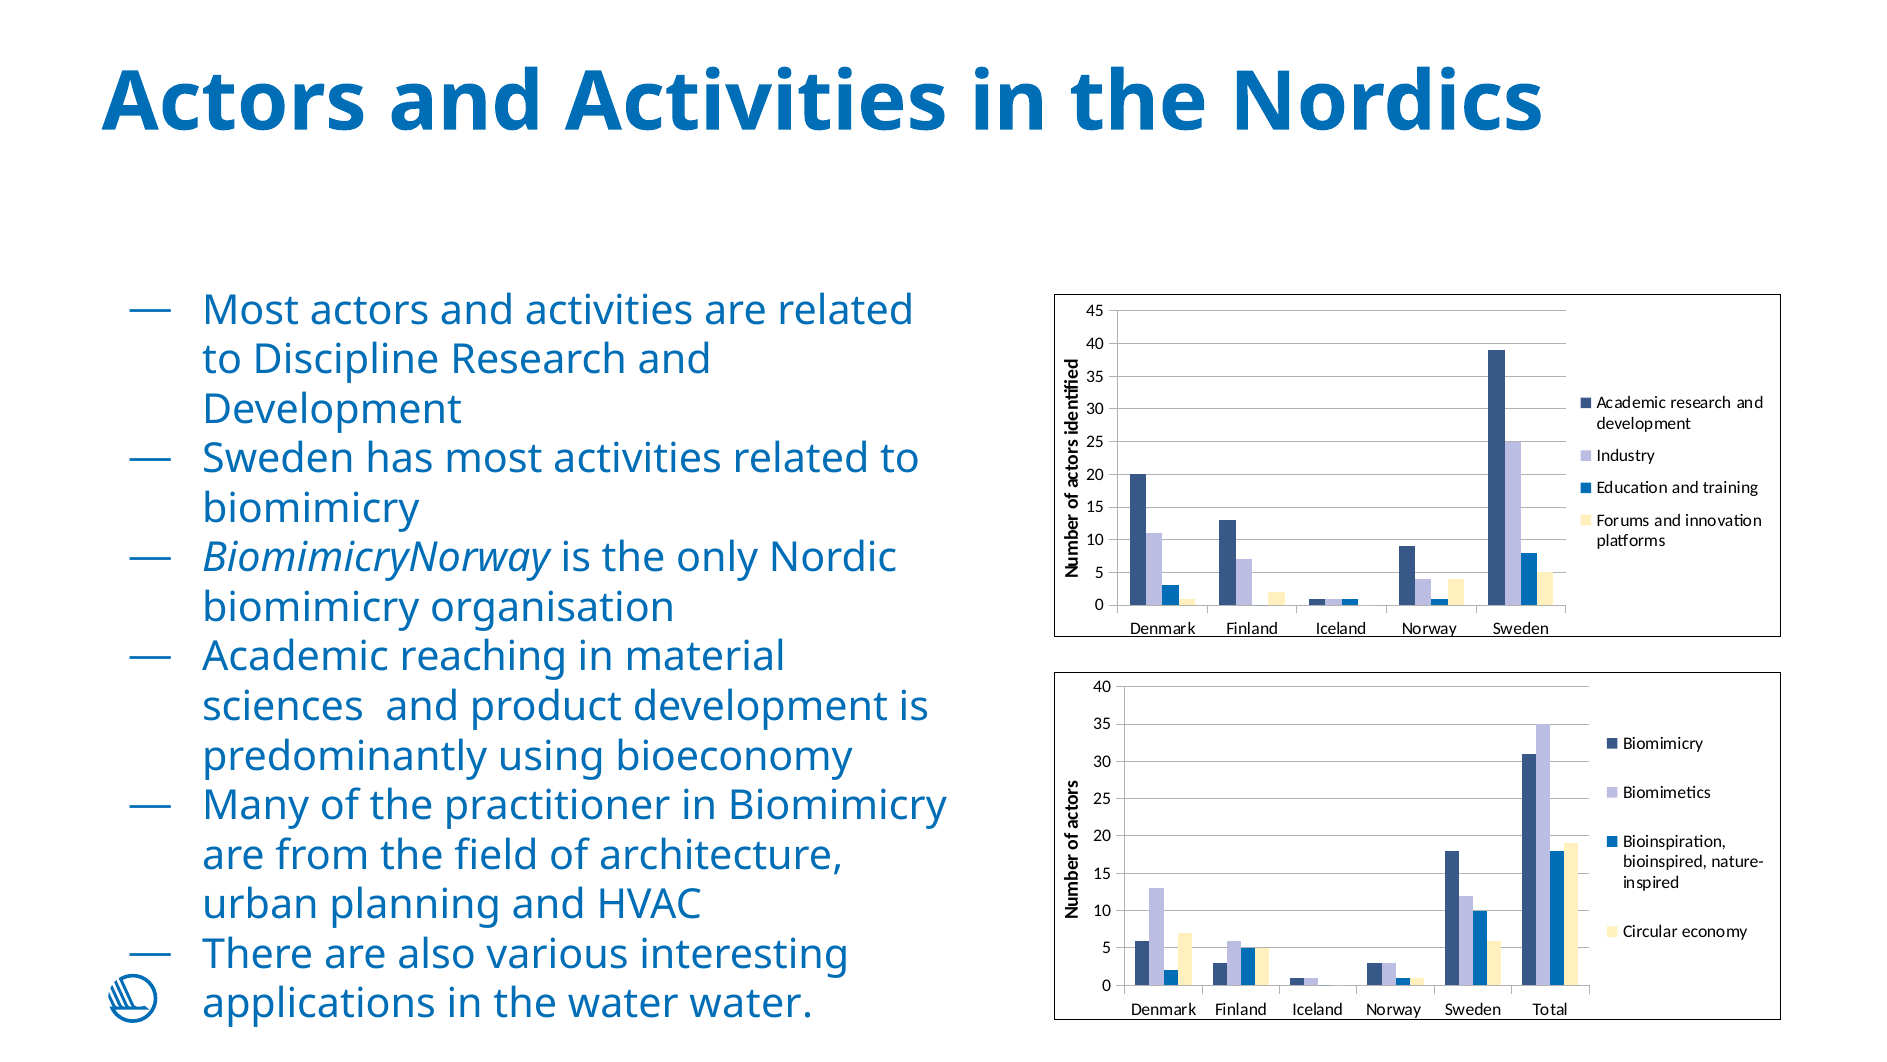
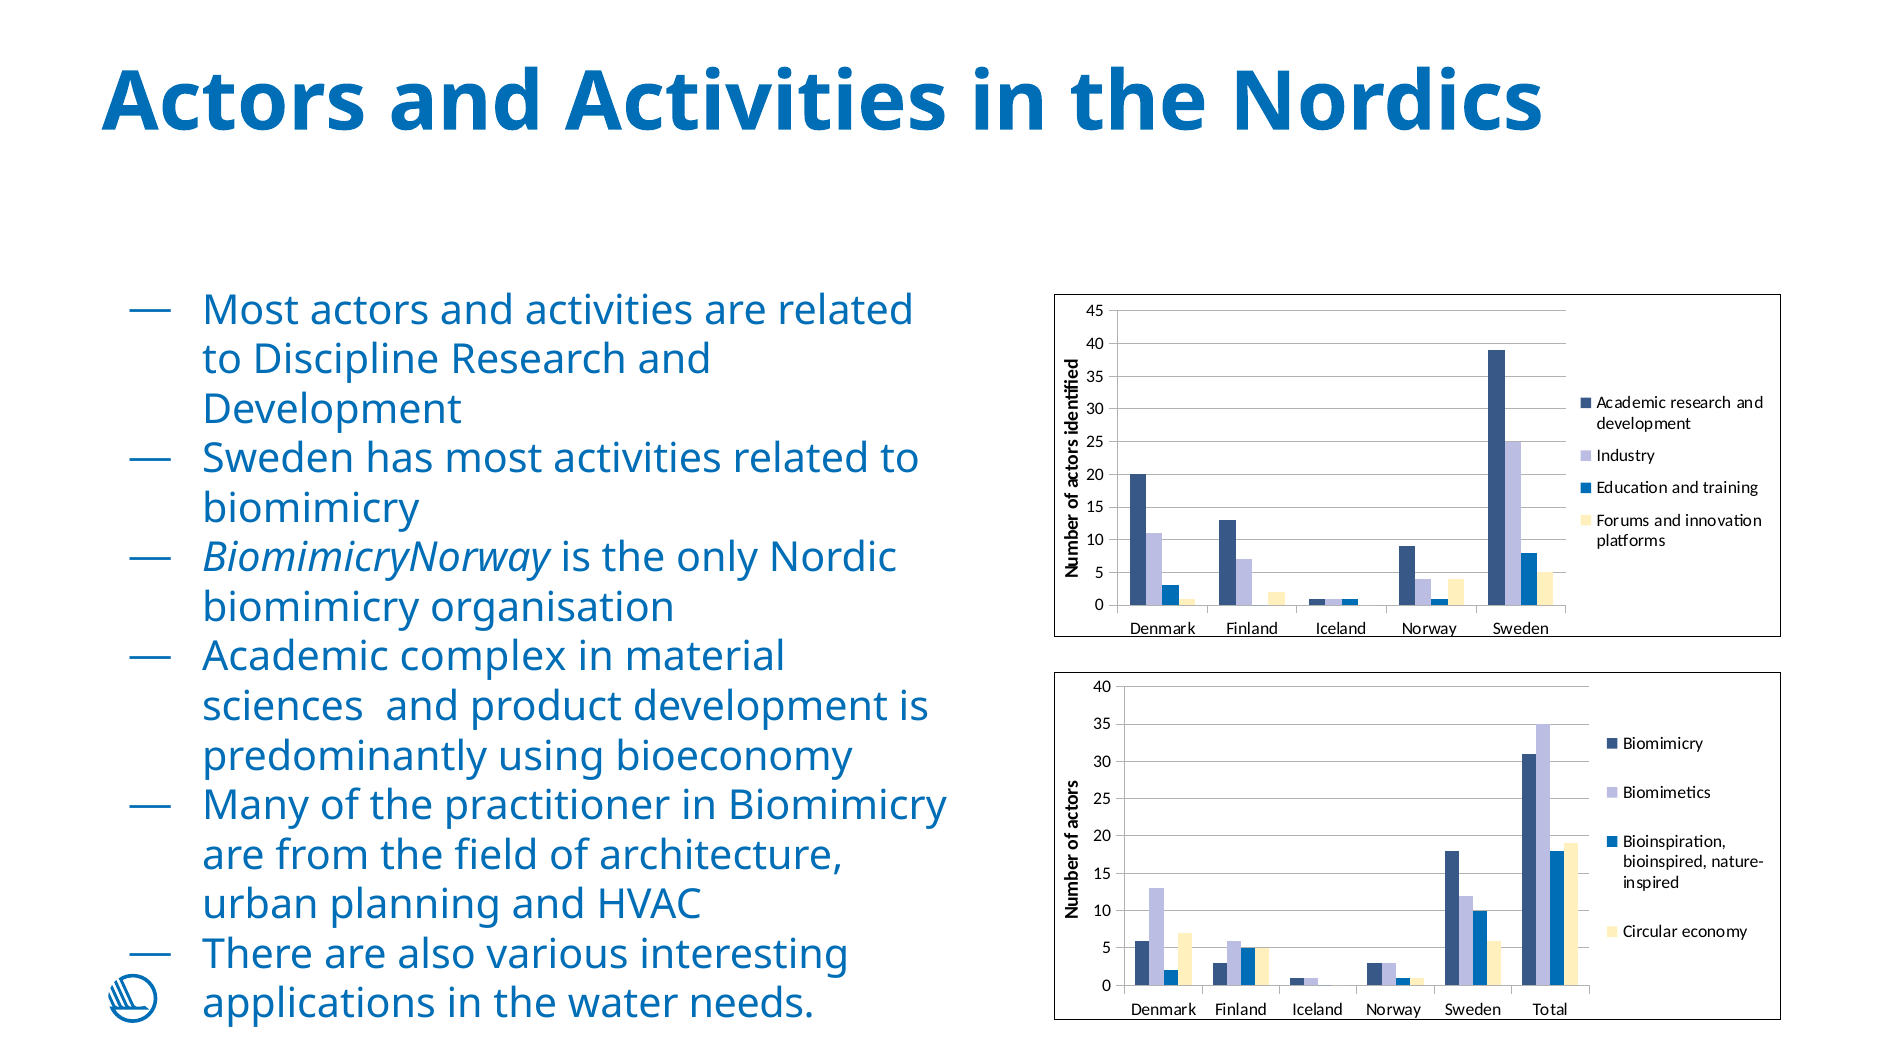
reaching: reaching -> complex
water water: water -> needs
